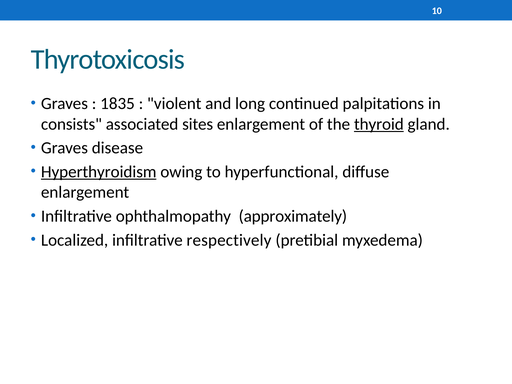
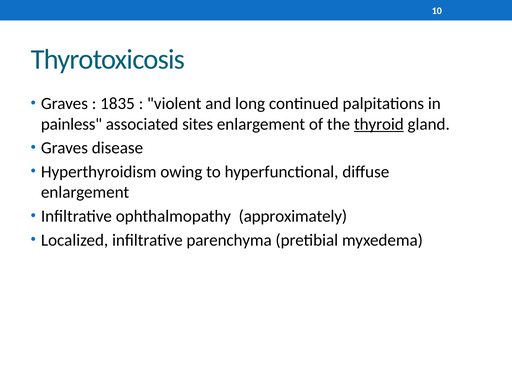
consists: consists -> painless
Hyperthyroidism underline: present -> none
respectively: respectively -> parenchyma
